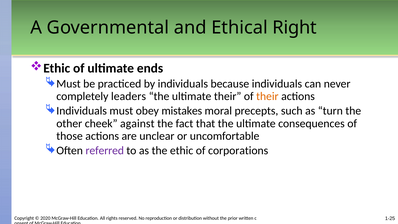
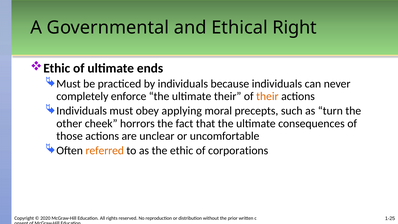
leaders: leaders -> enforce
mistakes: mistakes -> applying
against: against -> horrors
referred colour: purple -> orange
